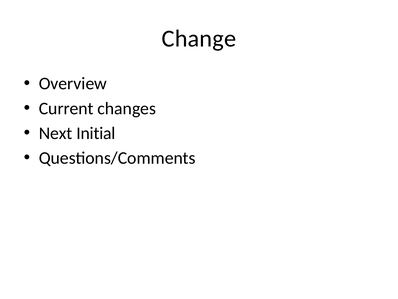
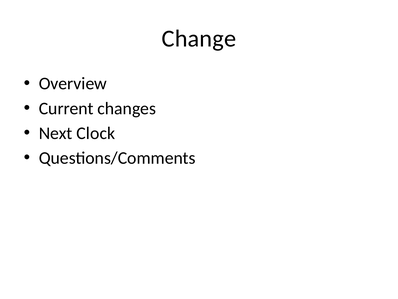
Initial: Initial -> Clock
